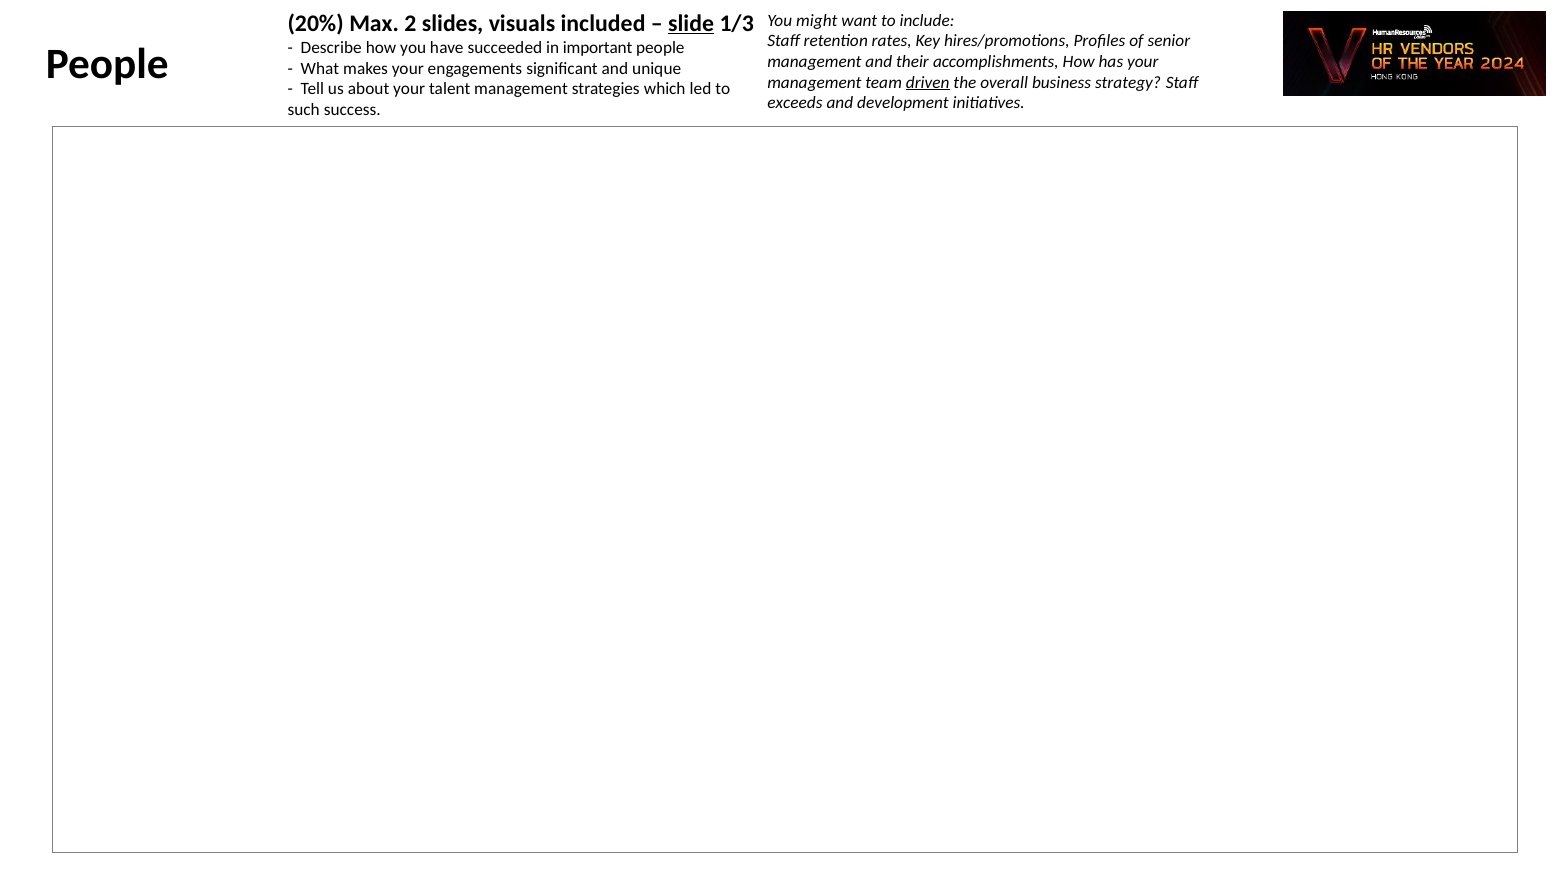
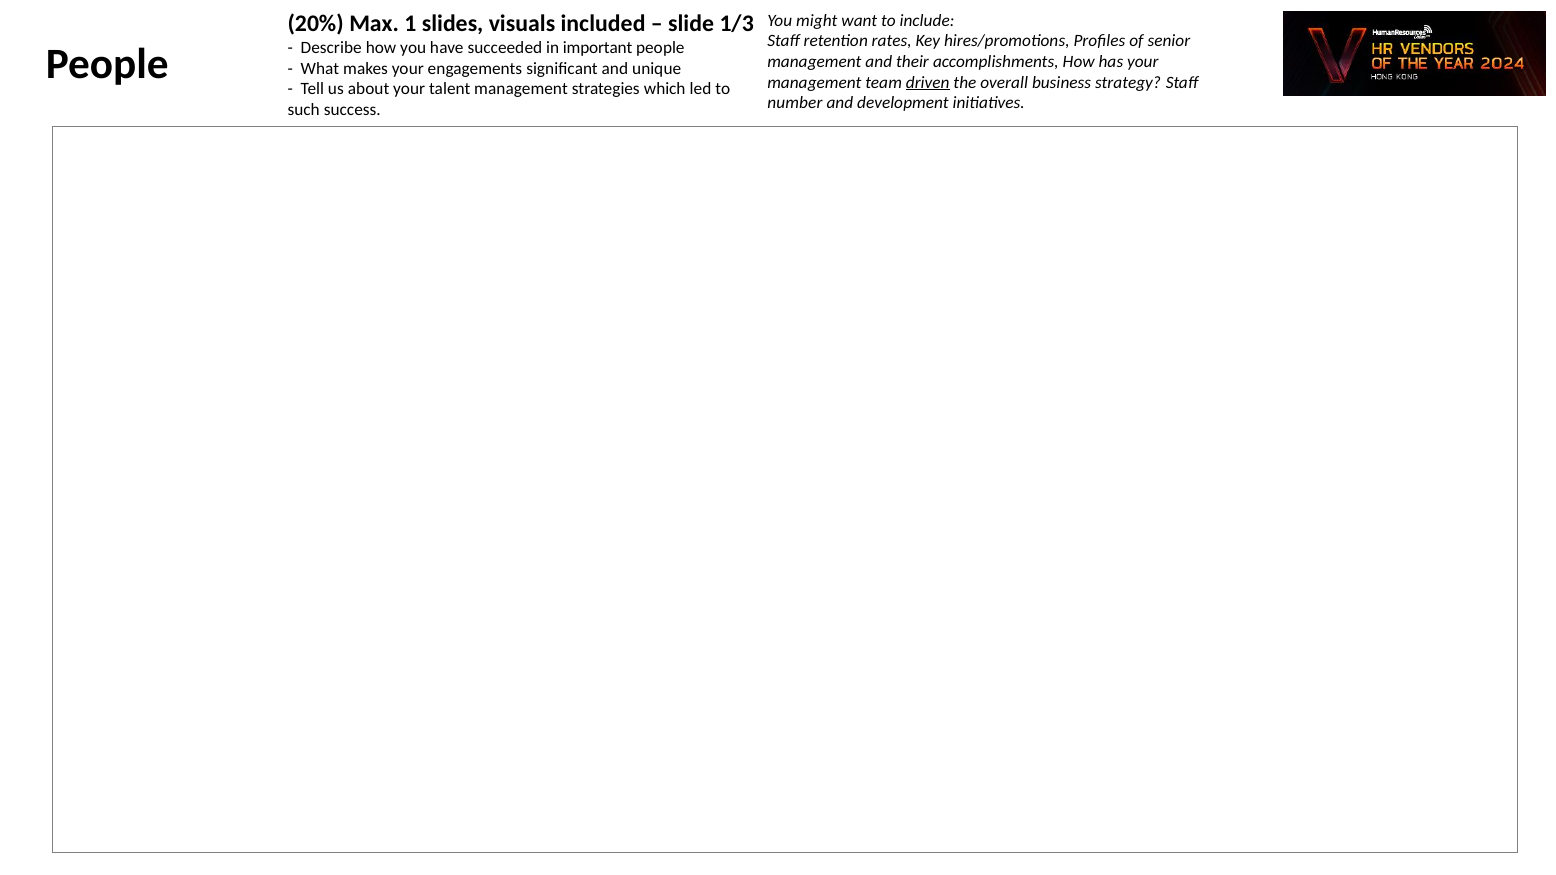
2: 2 -> 1
slide underline: present -> none
exceeds: exceeds -> number
